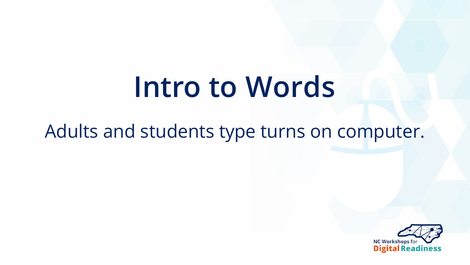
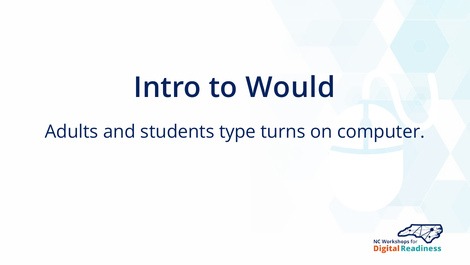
Words: Words -> Would
